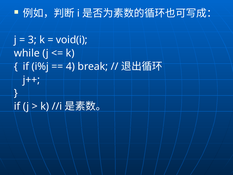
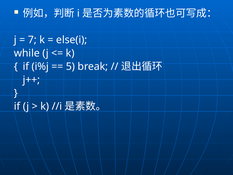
3: 3 -> 7
void(i: void(i -> else(i
4: 4 -> 5
